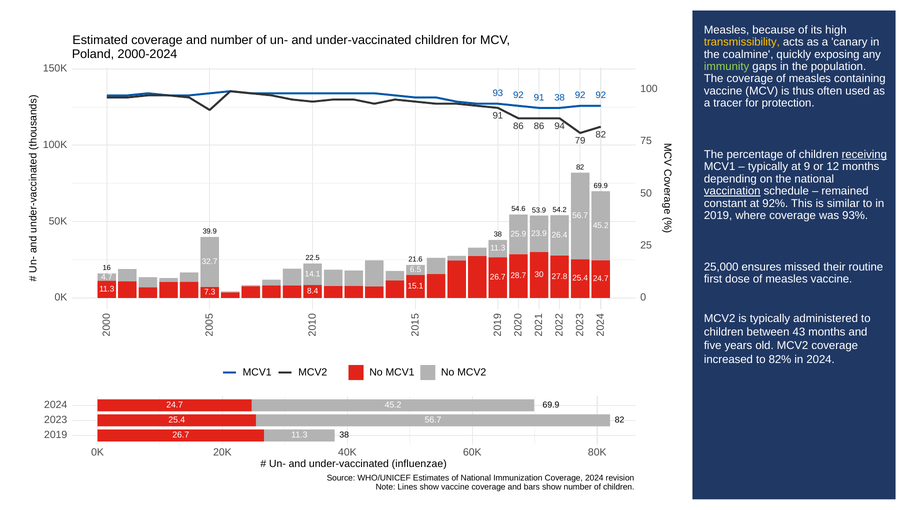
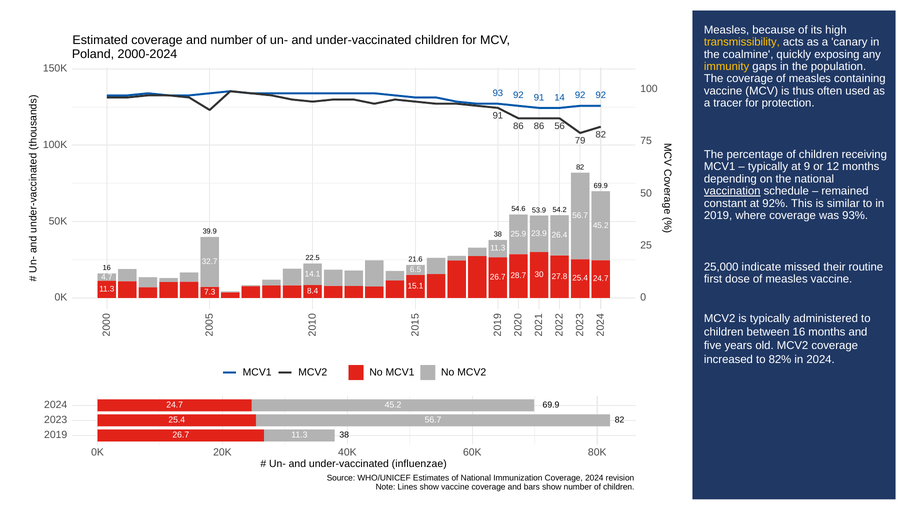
immunity colour: light green -> yellow
91 38: 38 -> 14
94: 94 -> 56
receiving underline: present -> none
ensures: ensures -> indicate
between 43: 43 -> 16
